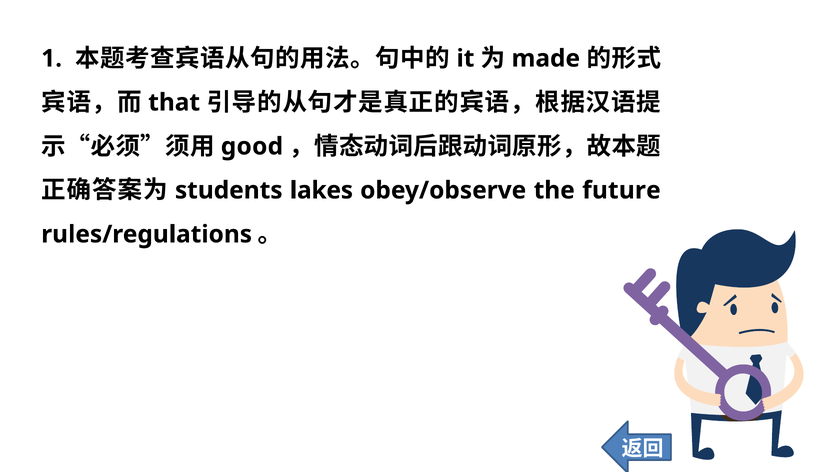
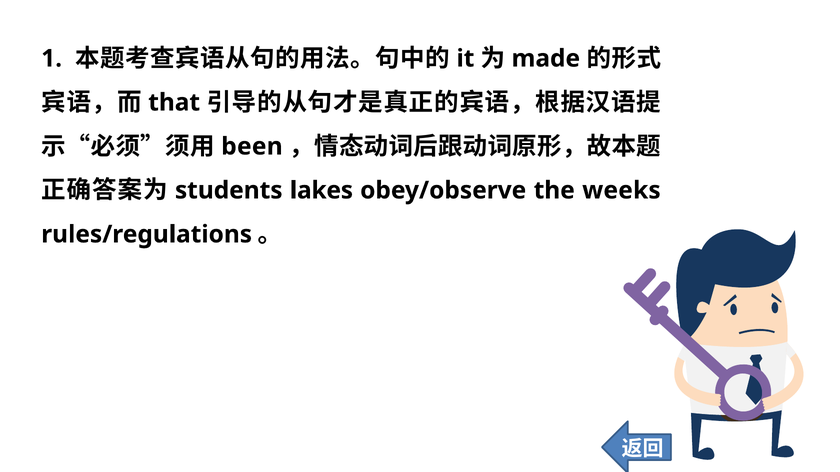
good: good -> been
future: future -> weeks
